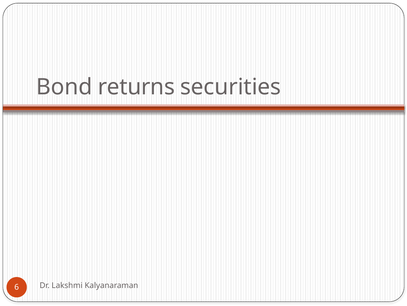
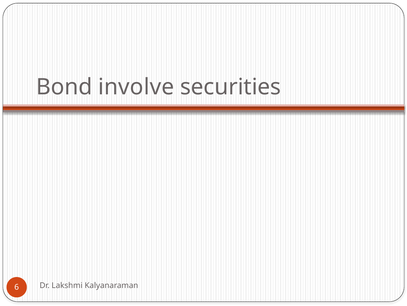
returns: returns -> involve
